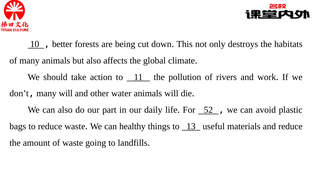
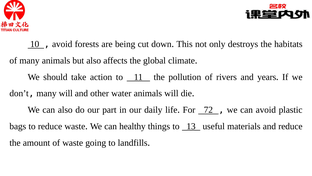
better at (62, 44): better -> avoid
work: work -> years
52: 52 -> 72
